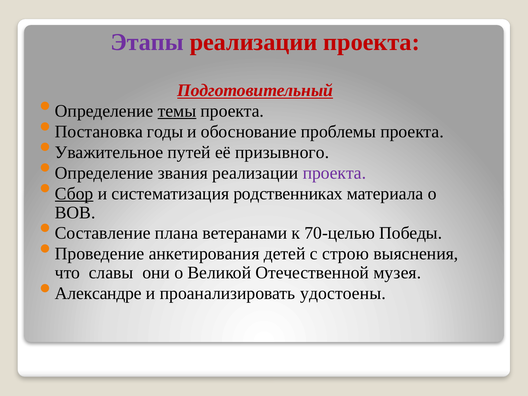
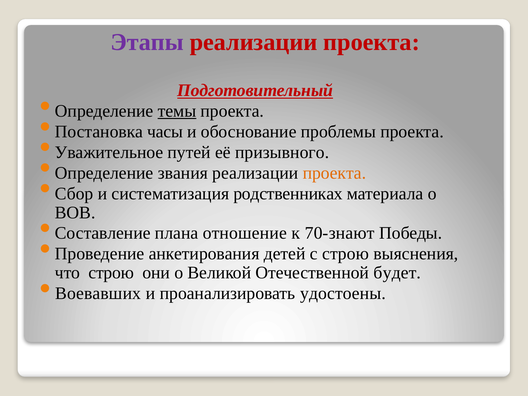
годы: годы -> часы
проекта at (334, 173) colour: purple -> orange
Сбор underline: present -> none
ветеранами: ветеранами -> отношение
70-целью: 70-целью -> 70-знают
что славы: славы -> строю
музея: музея -> будет
Александре: Александре -> Воевавших
